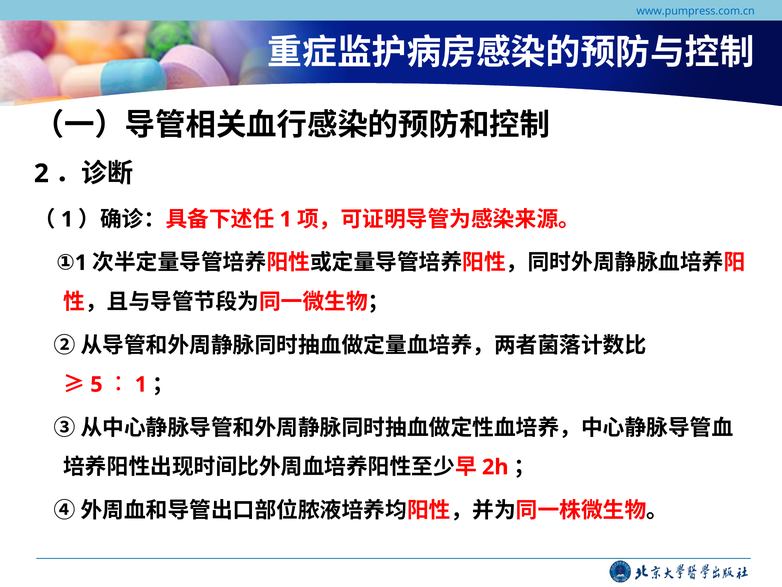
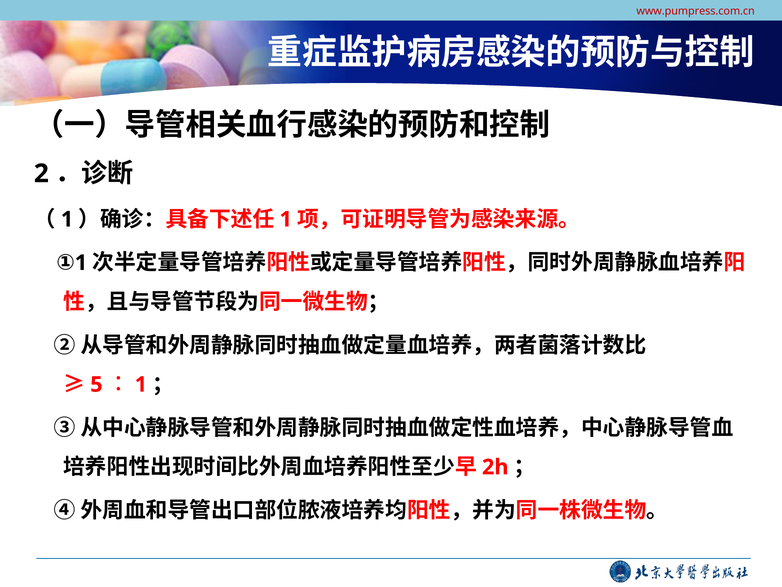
www.pumpress.com.cn colour: blue -> red
